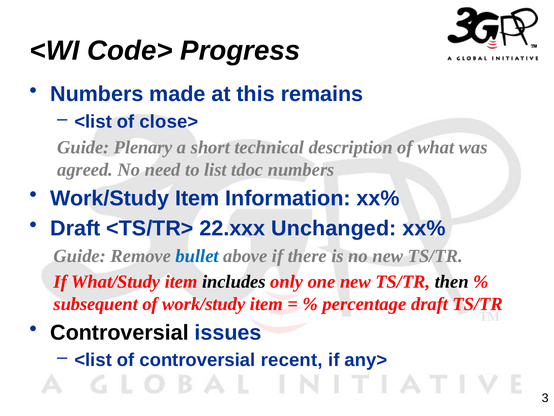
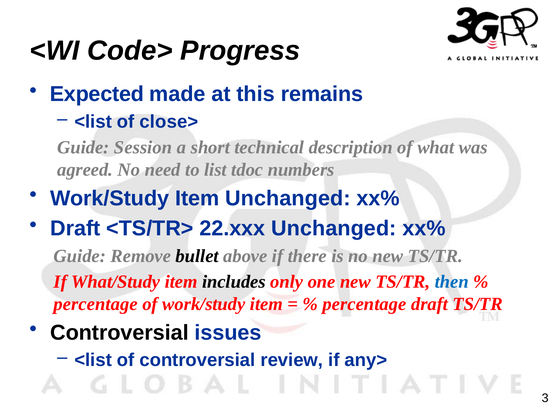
Numbers at (97, 94): Numbers -> Expected
Plenary: Plenary -> Session
Item Information: Information -> Unchanged
bullet colour: blue -> black
then colour: black -> blue
subsequent at (96, 304): subsequent -> percentage
recent: recent -> review
